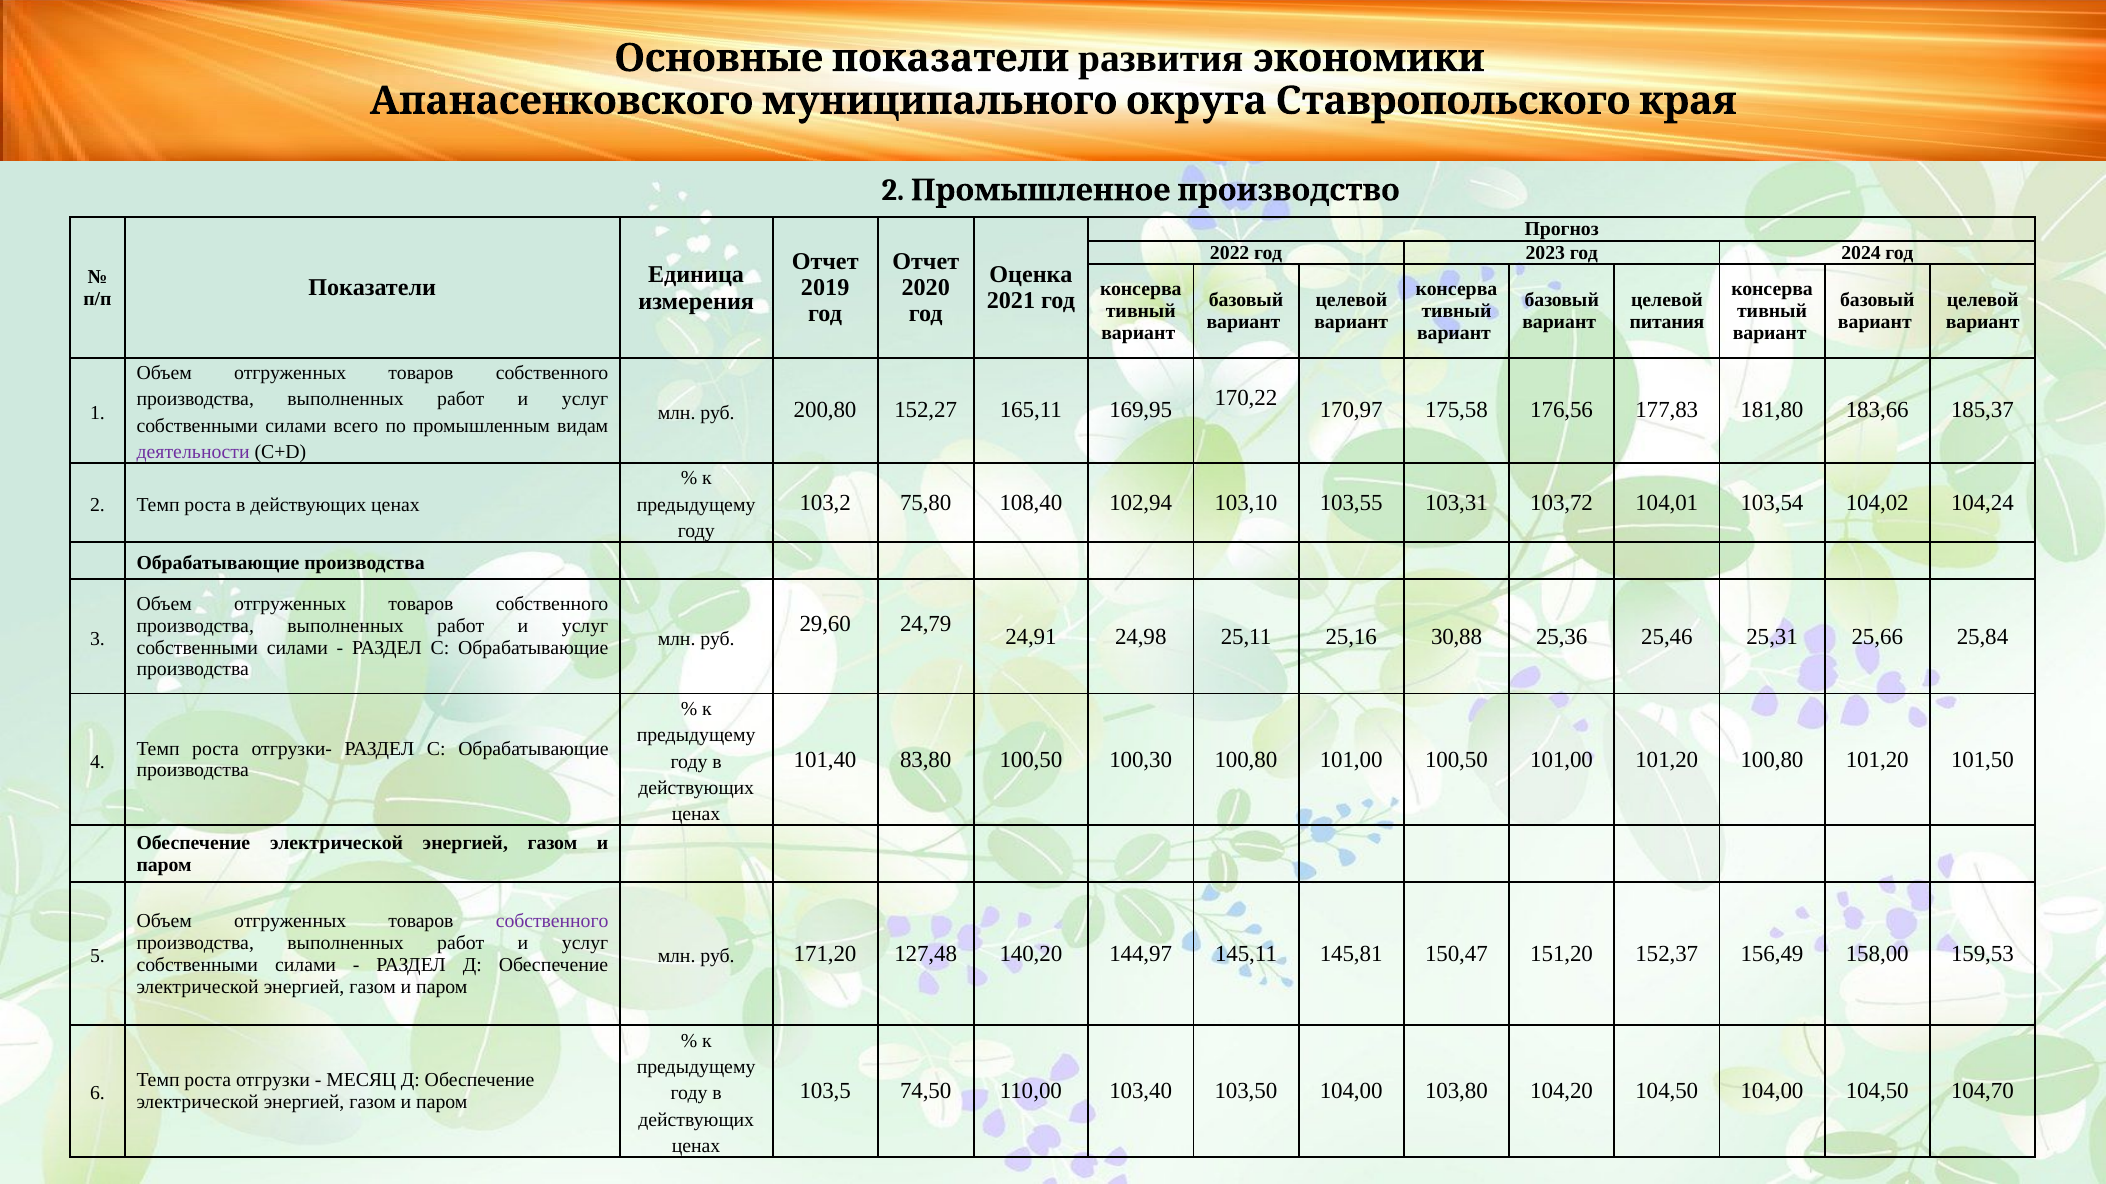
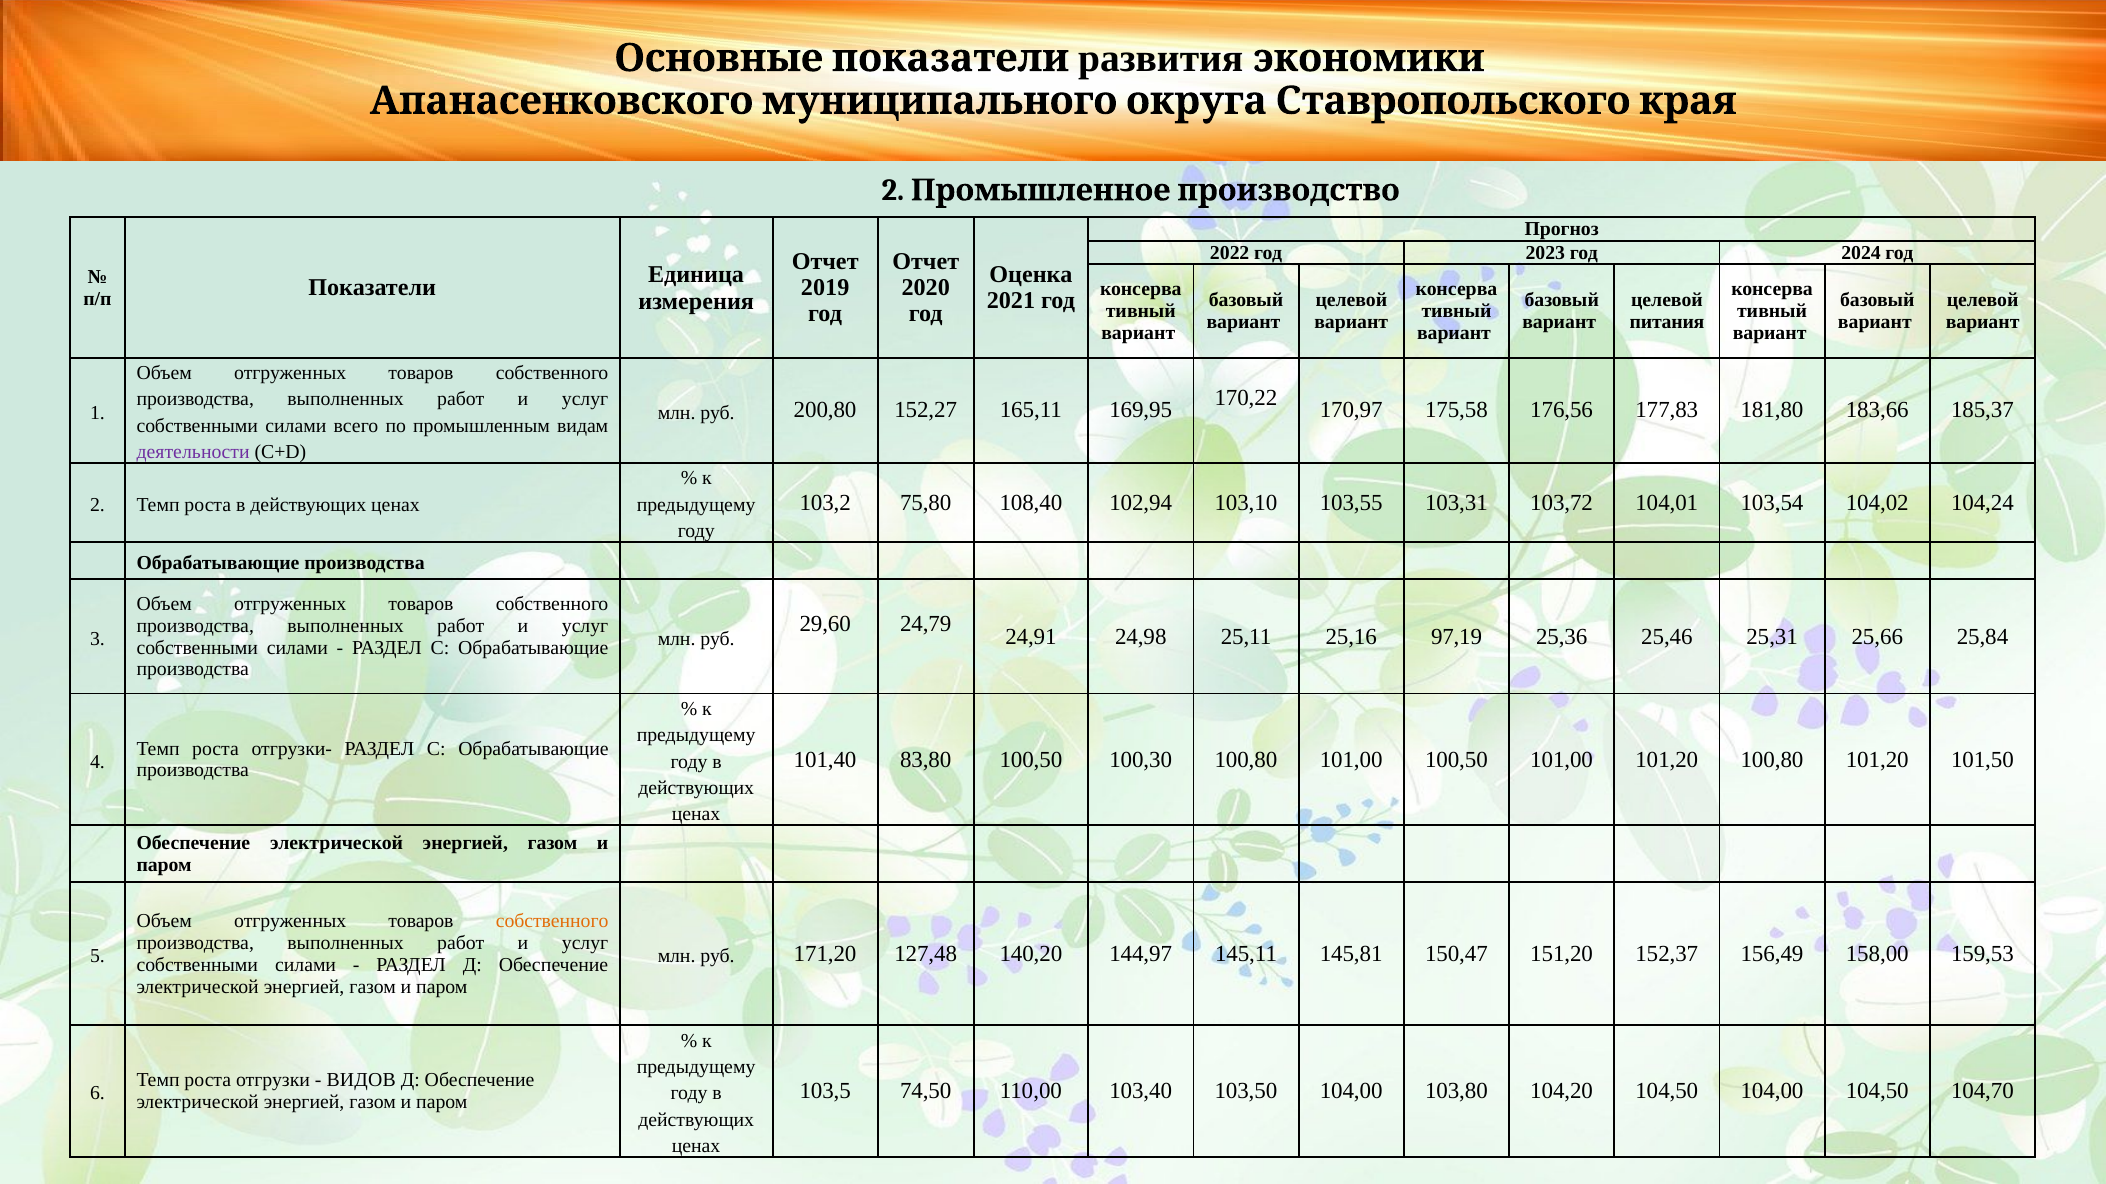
30,88: 30,88 -> 97,19
собственного at (552, 922) colour: purple -> orange
МЕСЯЦ: МЕСЯЦ -> ВИДОВ
